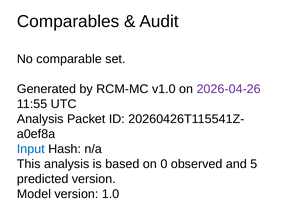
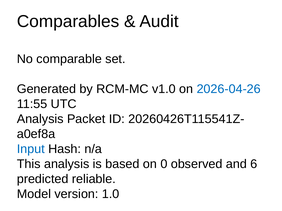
2026-04-26 colour: purple -> blue
5: 5 -> 6
predicted version: version -> reliable
